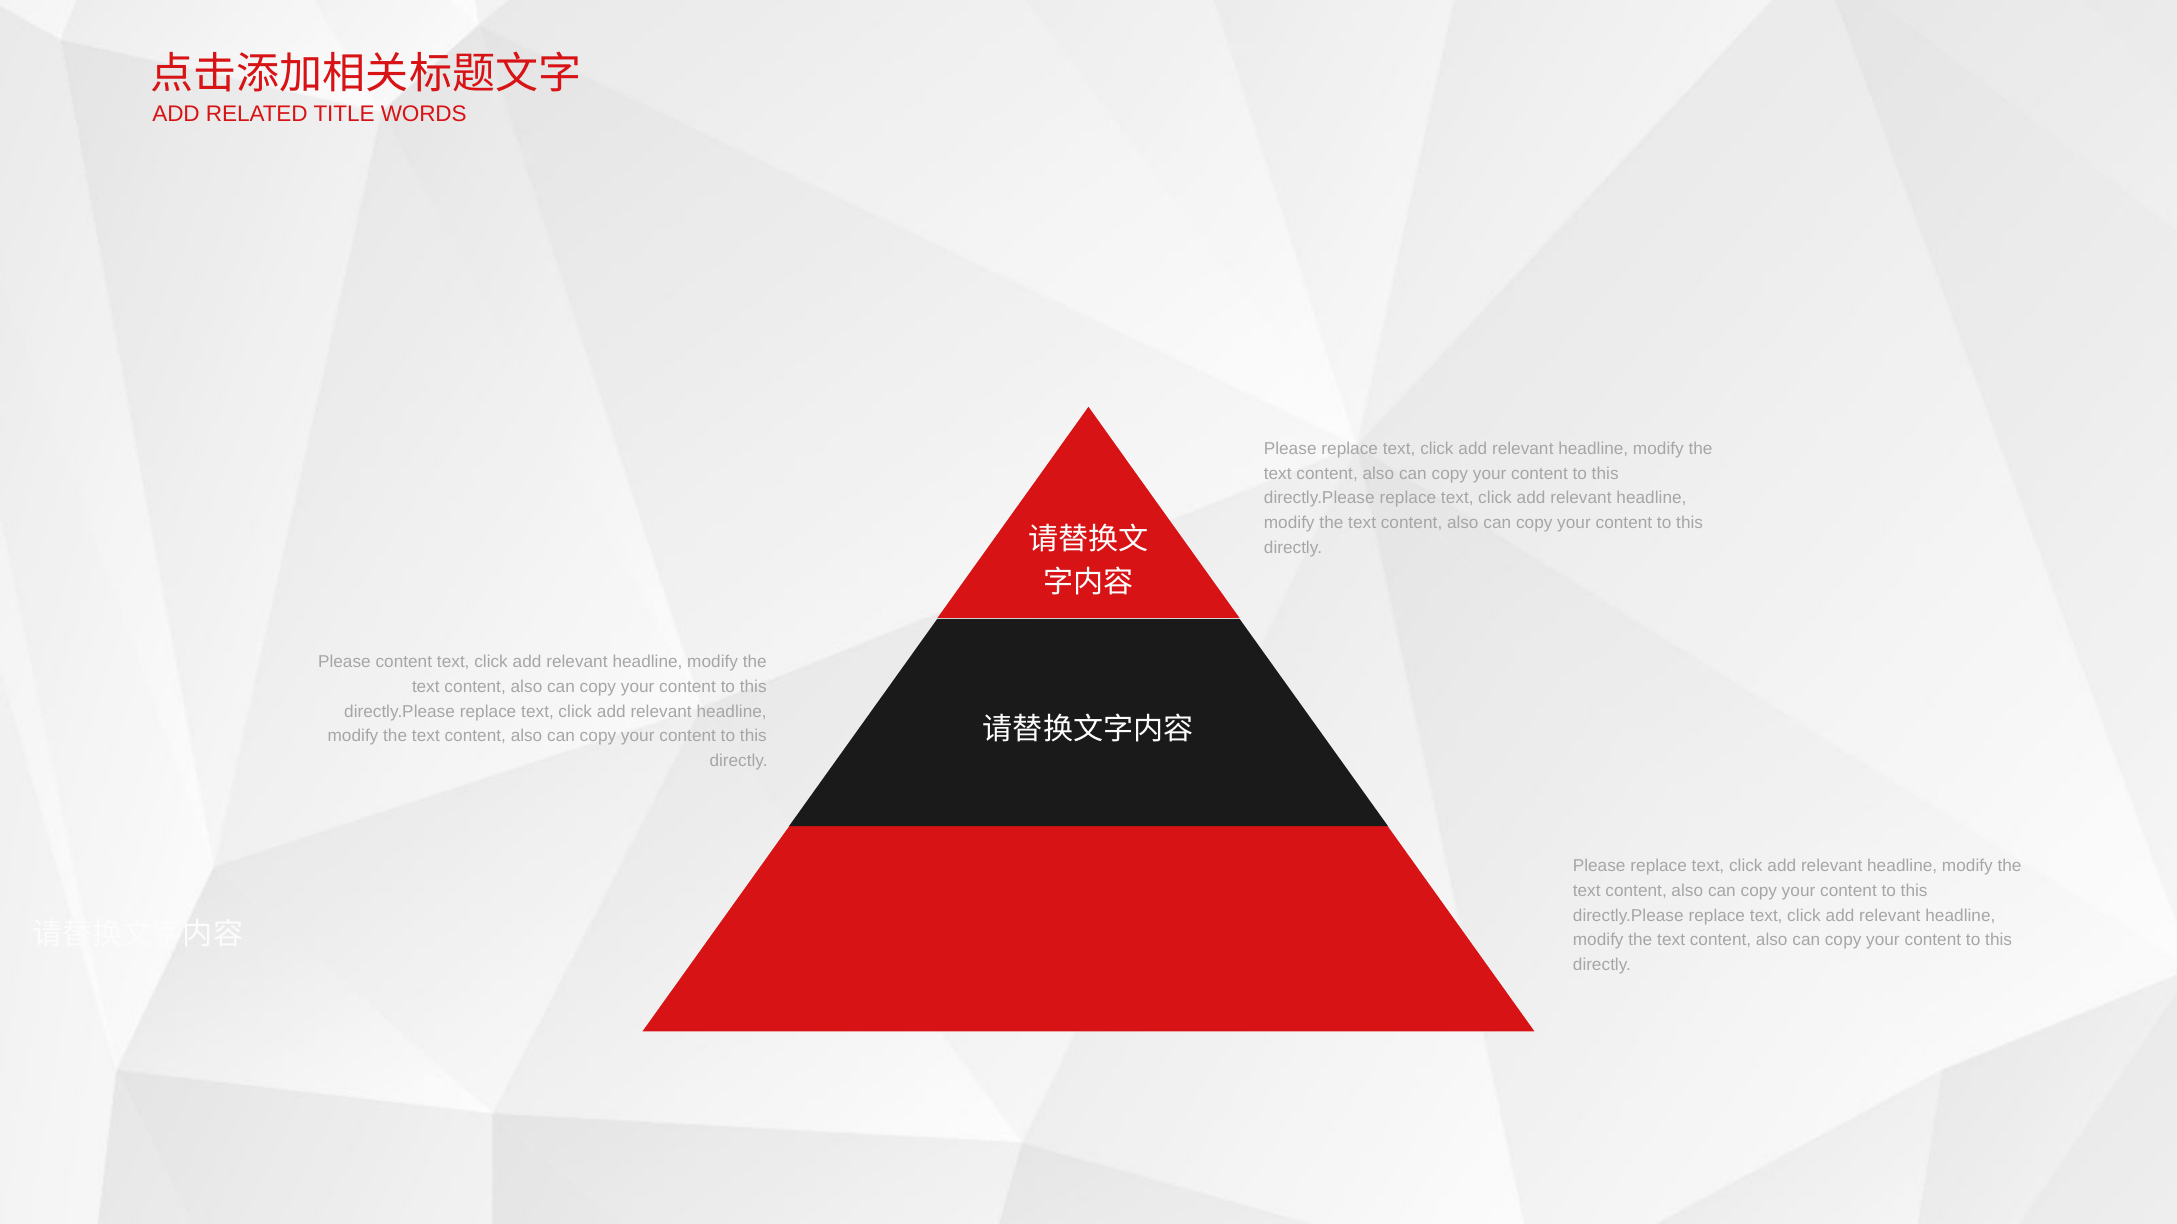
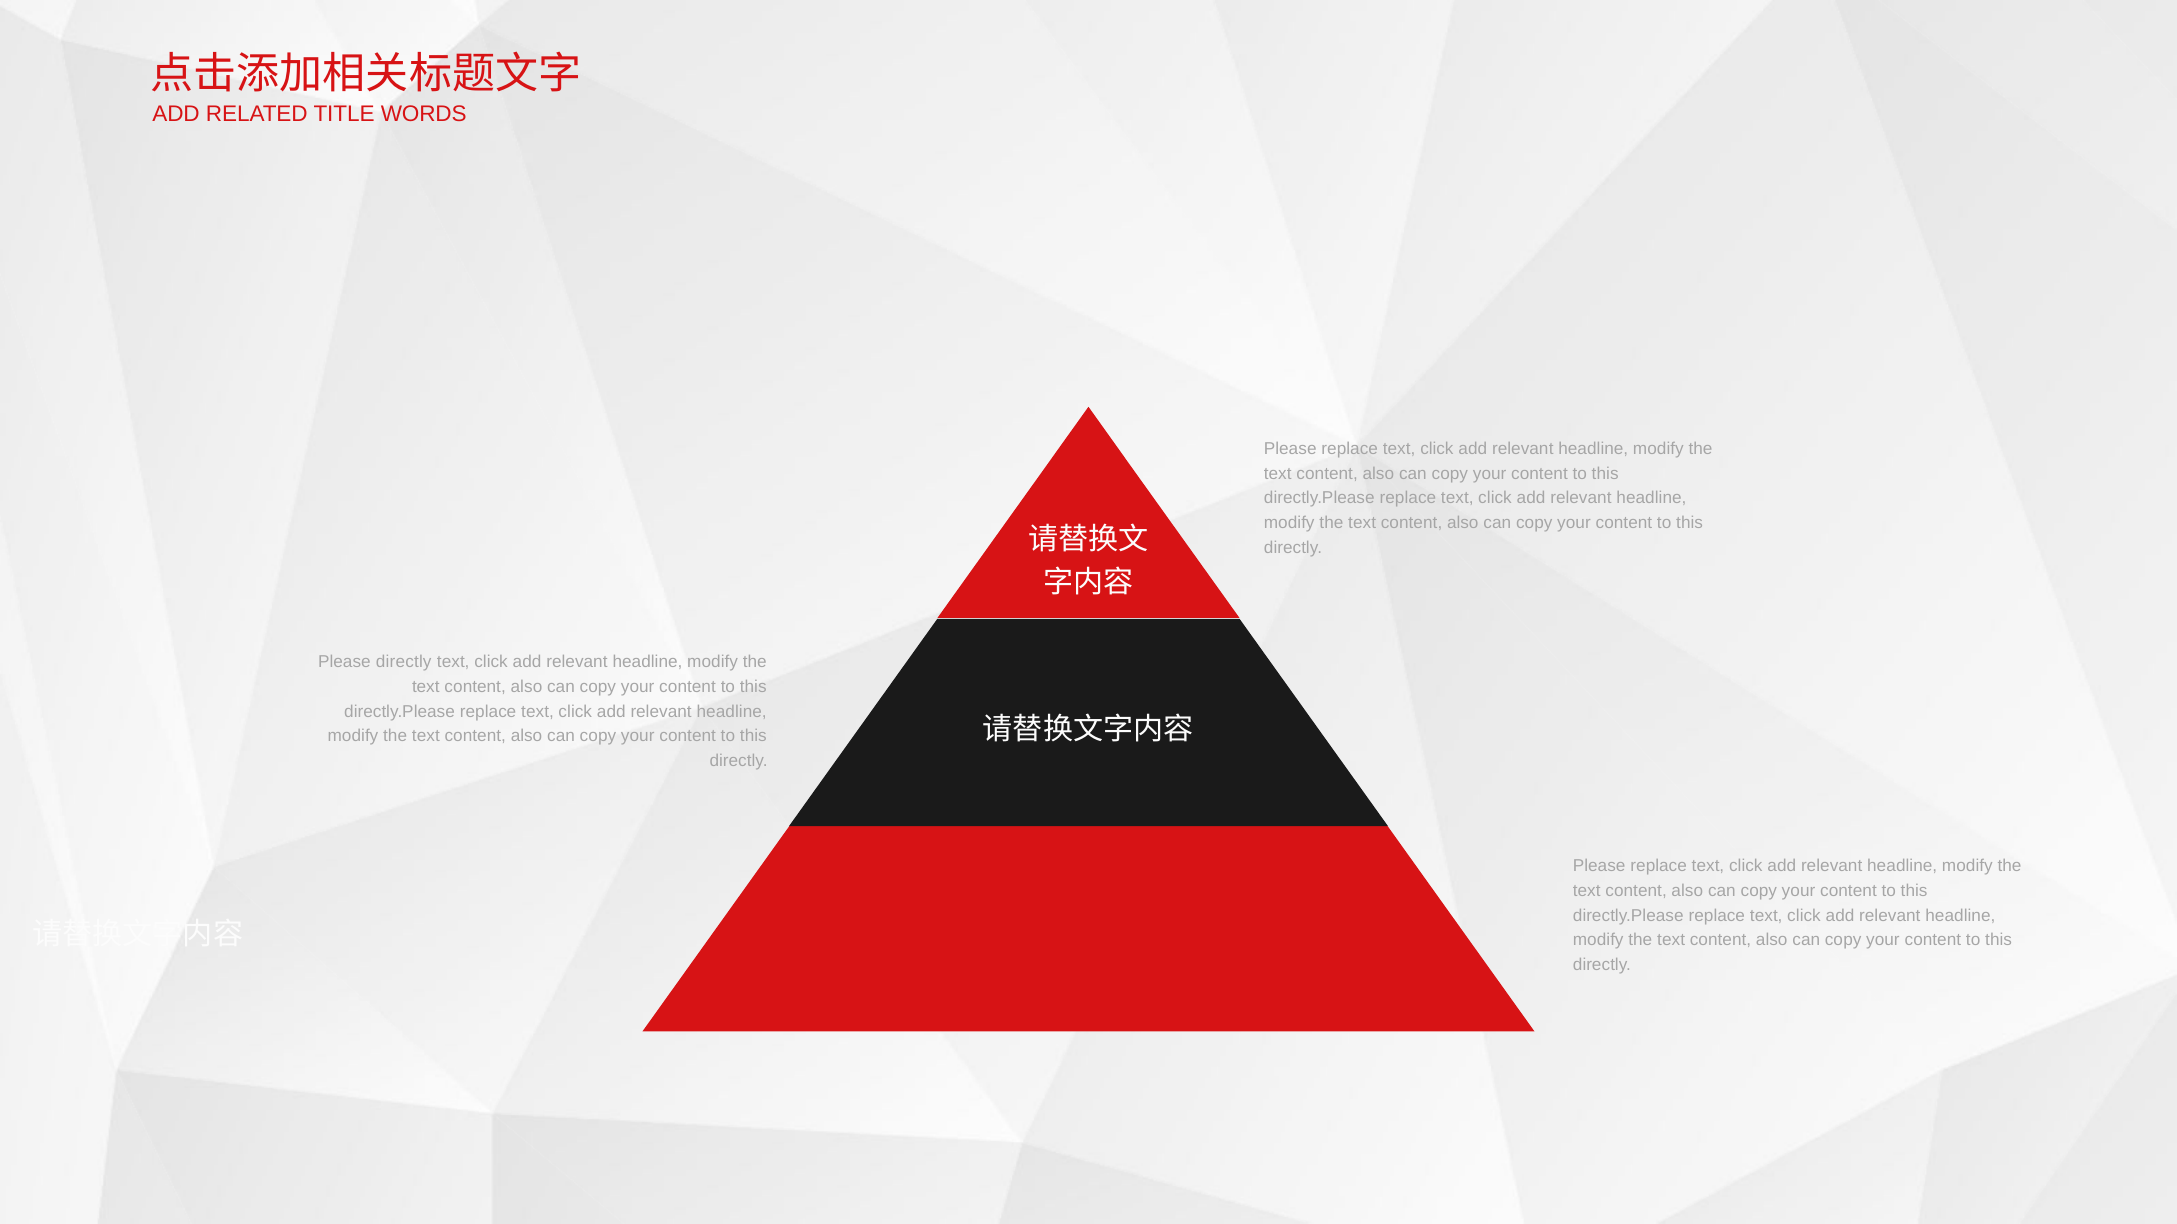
Please content: content -> directly
